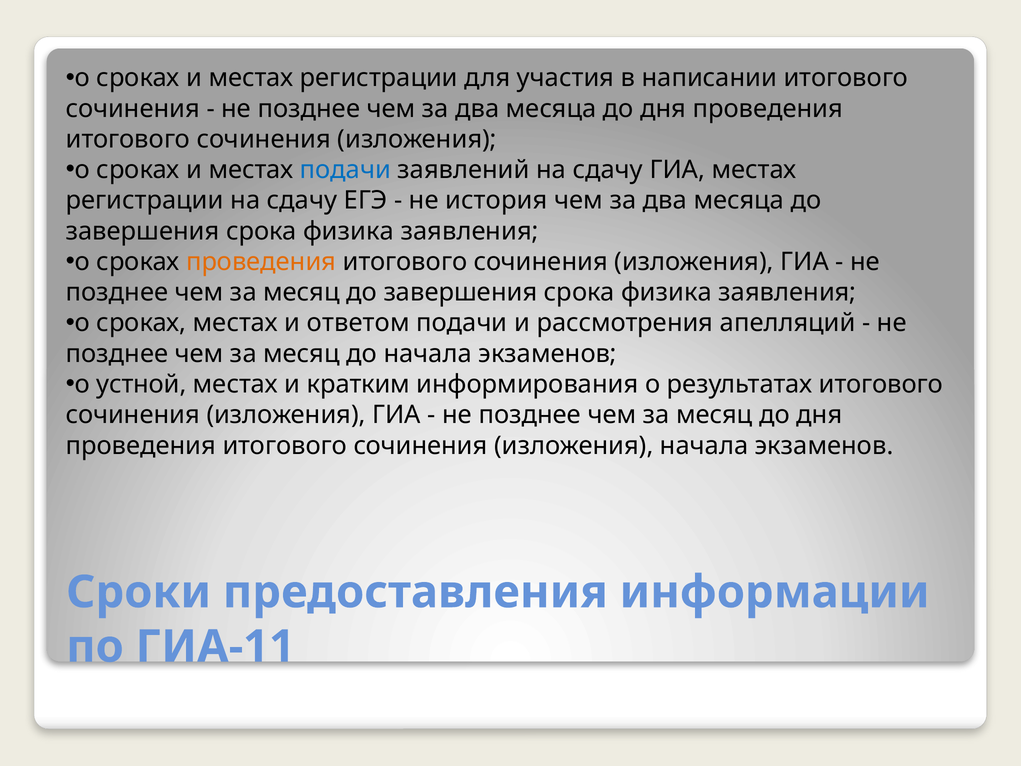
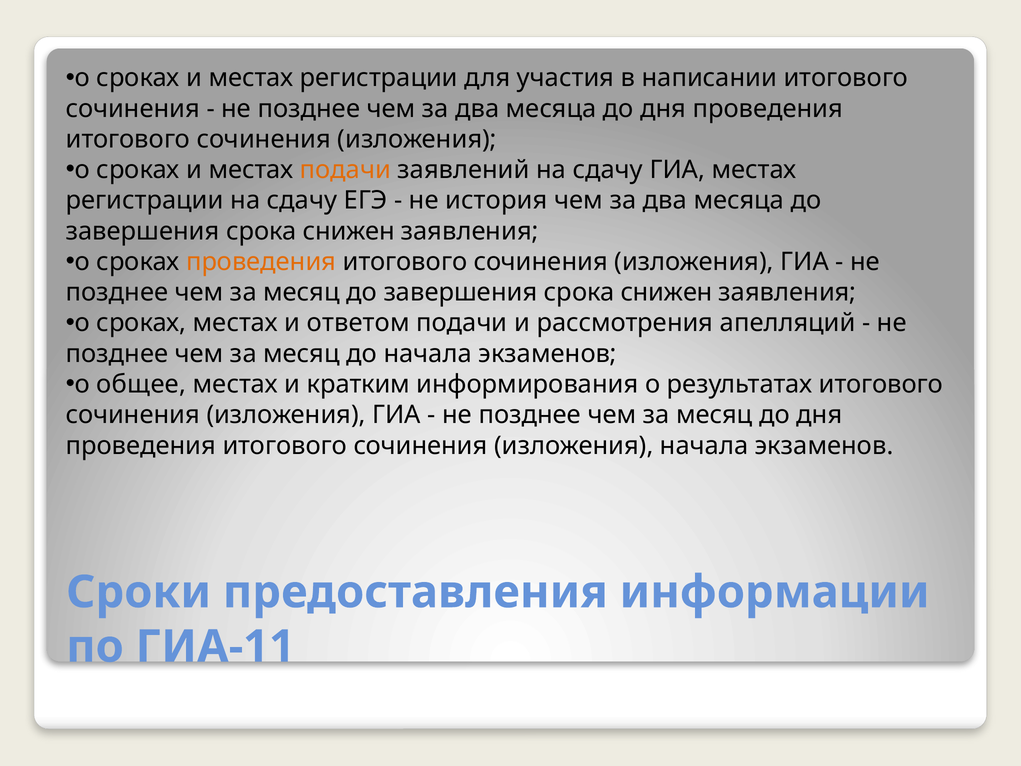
подачи at (345, 170) colour: blue -> orange
физика at (349, 231): физика -> снижен
физика at (666, 292): физика -> снижен
устной: устной -> общее
